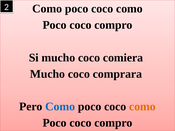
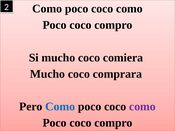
como at (142, 107) colour: orange -> purple
